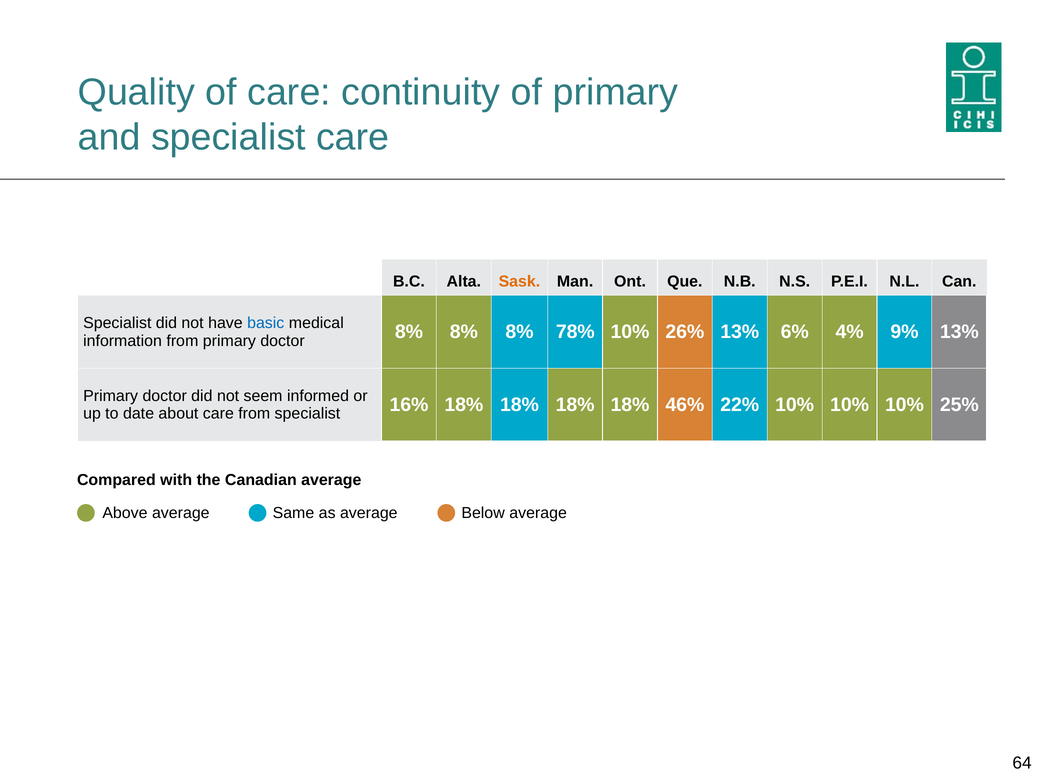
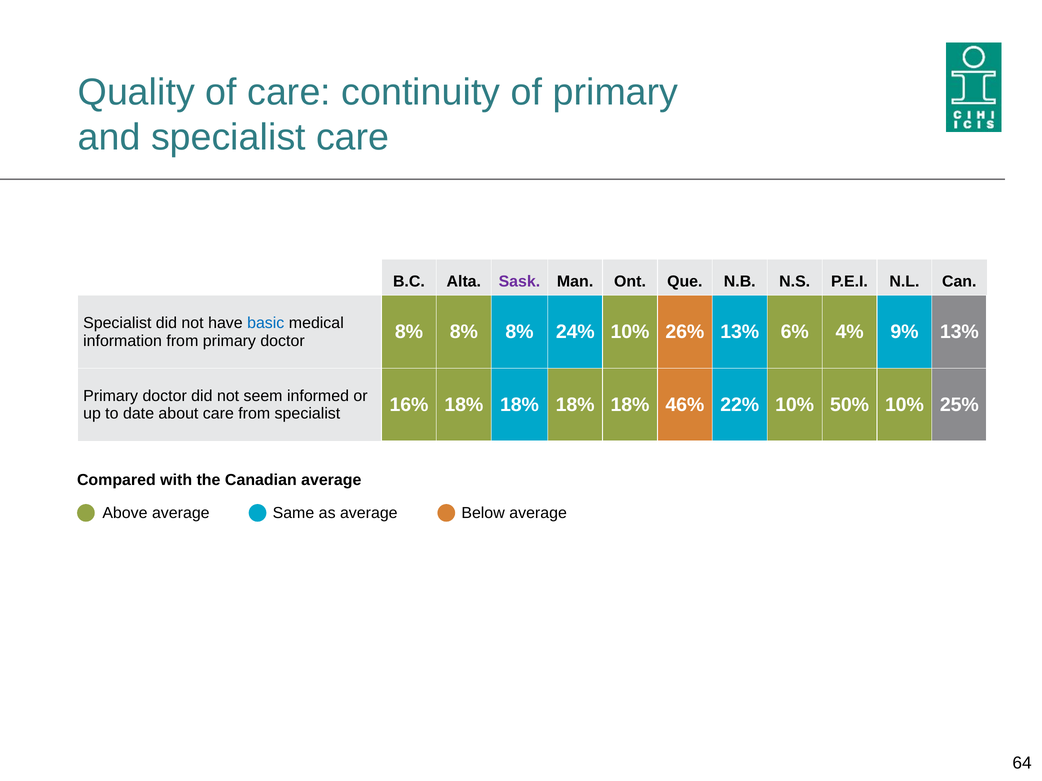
Sask colour: orange -> purple
78%: 78% -> 24%
22% 10% 10%: 10% -> 50%
